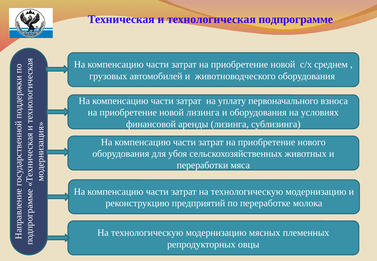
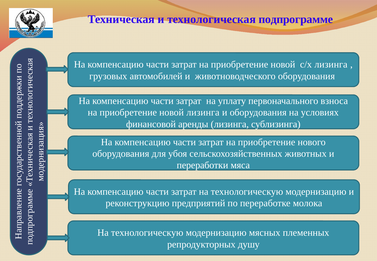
с/х среднем: среднем -> лизинга
овцы: овцы -> душу
